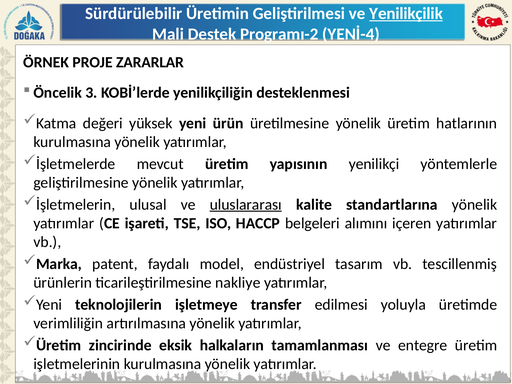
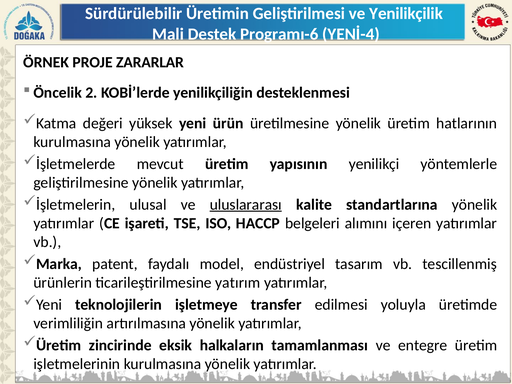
Yenilikçilik underline: present -> none
Programı-2: Programı-2 -> Programı-6
3: 3 -> 2
nakliye: nakliye -> yatırım
